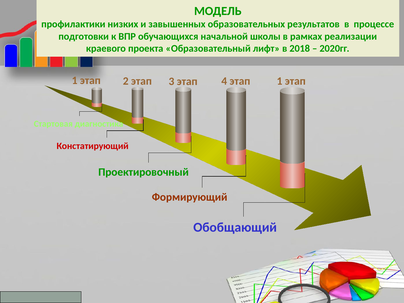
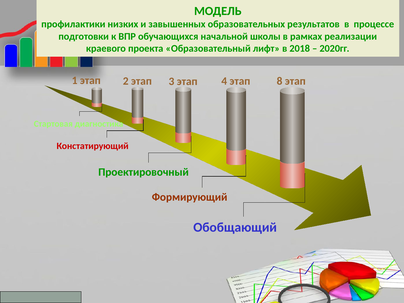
1 at (280, 81): 1 -> 8
